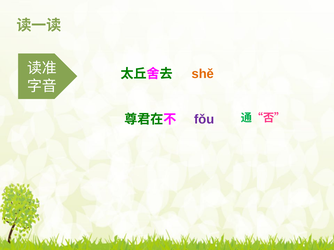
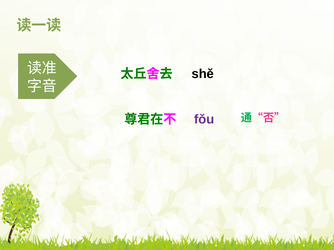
shě colour: orange -> black
